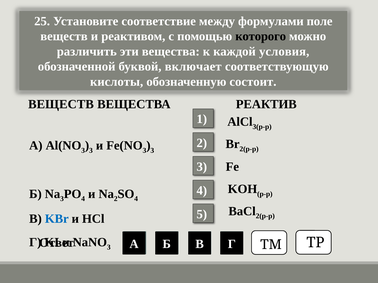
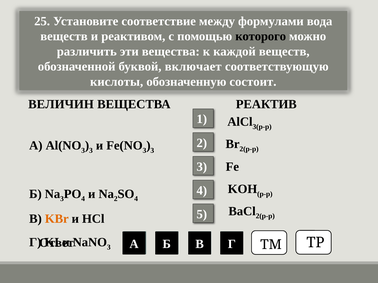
поле: поле -> вода
каждой условия: условия -> веществ
ВЕЩЕСТВ at (61, 104): ВЕЩЕСТВ -> ВЕЛИЧИН
KBr colour: blue -> orange
